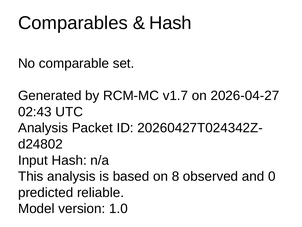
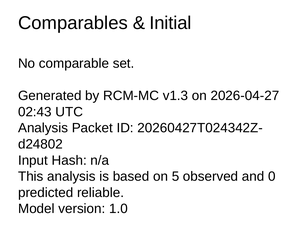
Hash at (170, 23): Hash -> Initial
v1.7: v1.7 -> v1.3
8: 8 -> 5
